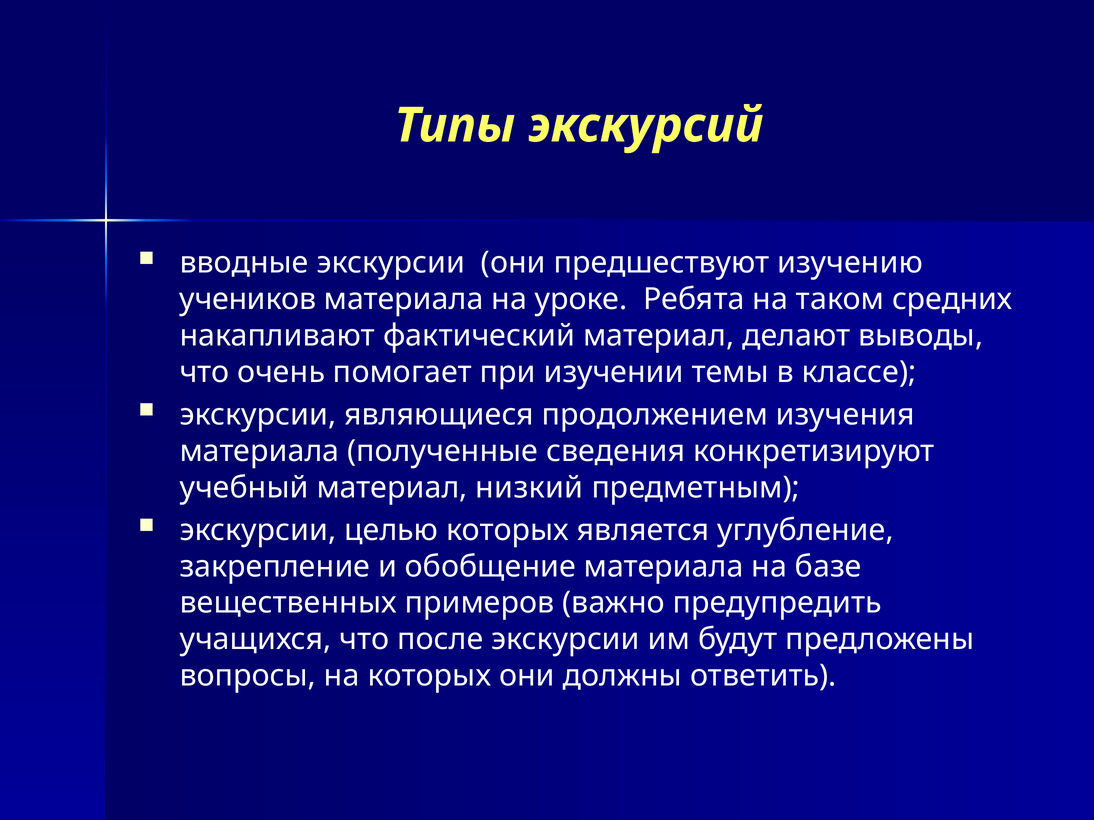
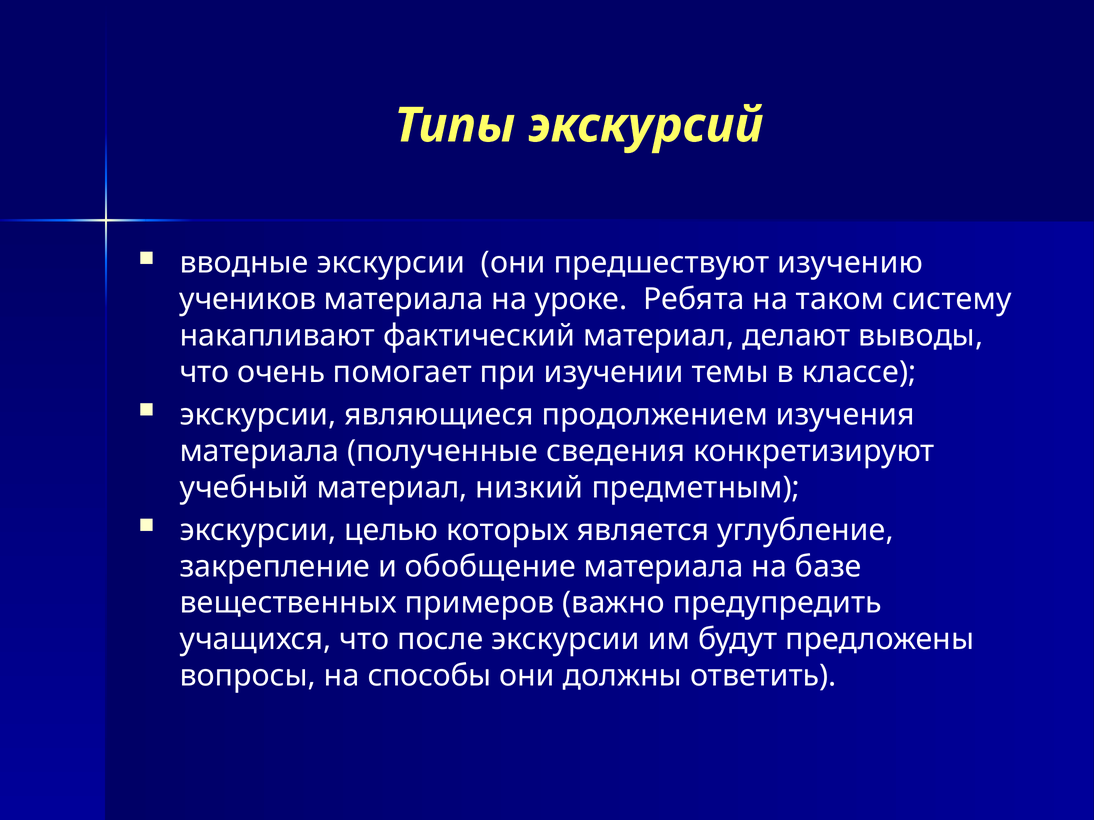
средних: средних -> систему
на которых: которых -> способы
